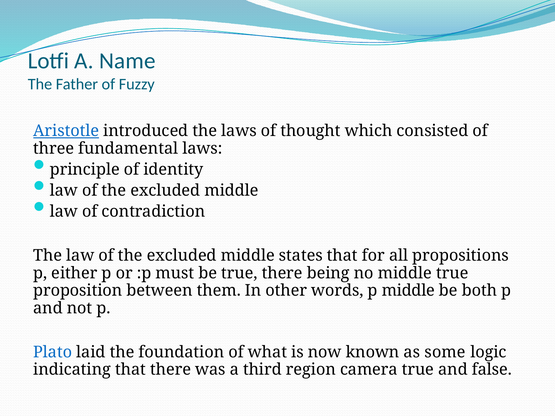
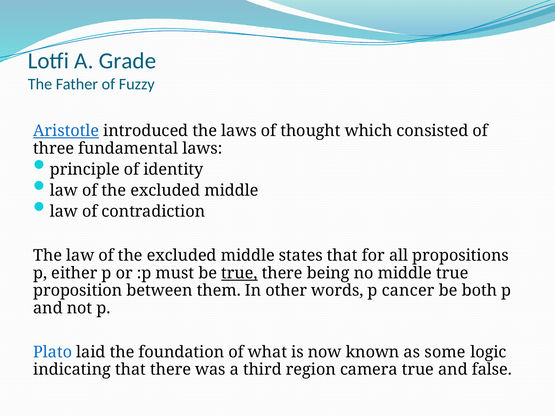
Name: Name -> Grade
true at (239, 273) underline: none -> present
p middle: middle -> cancer
